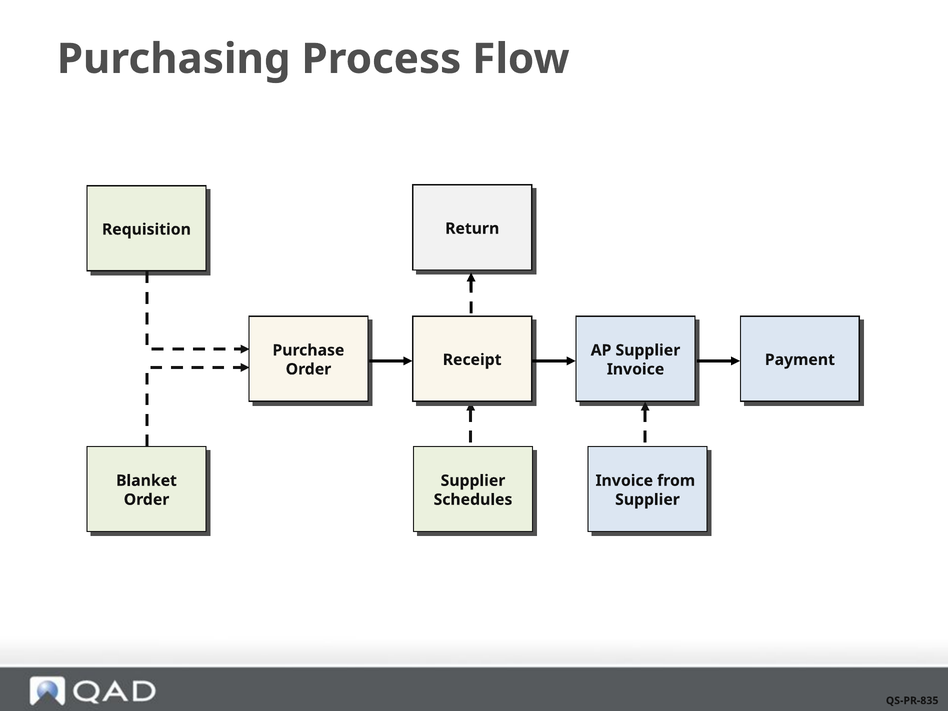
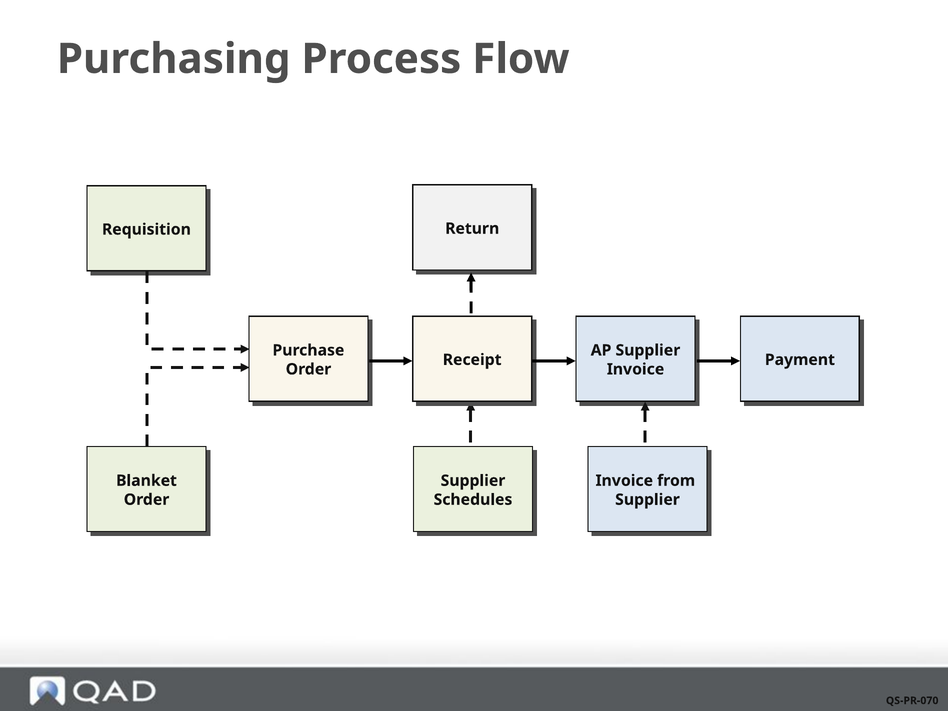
QS-PR-835: QS-PR-835 -> QS-PR-070
